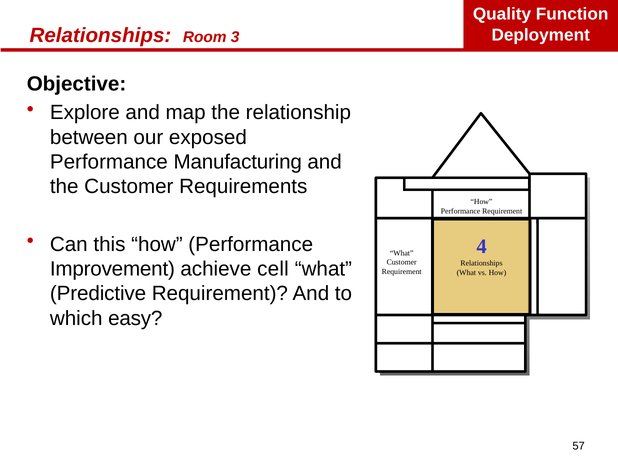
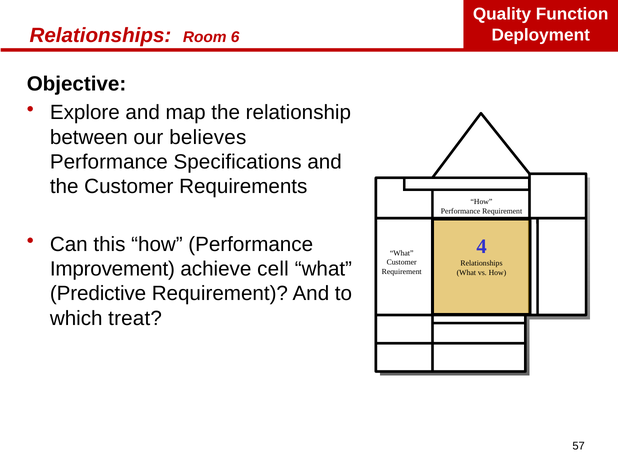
3: 3 -> 6
exposed: exposed -> believes
Manufacturing: Manufacturing -> Specifications
easy: easy -> treat
